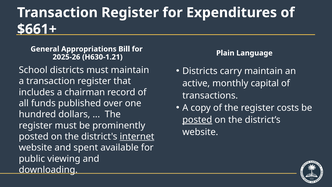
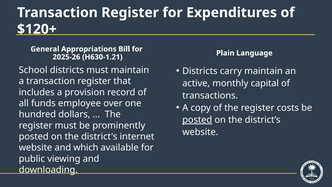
$661+: $661+ -> $120+
chairman: chairman -> provision
published: published -> employee
internet underline: present -> none
spent: spent -> which
